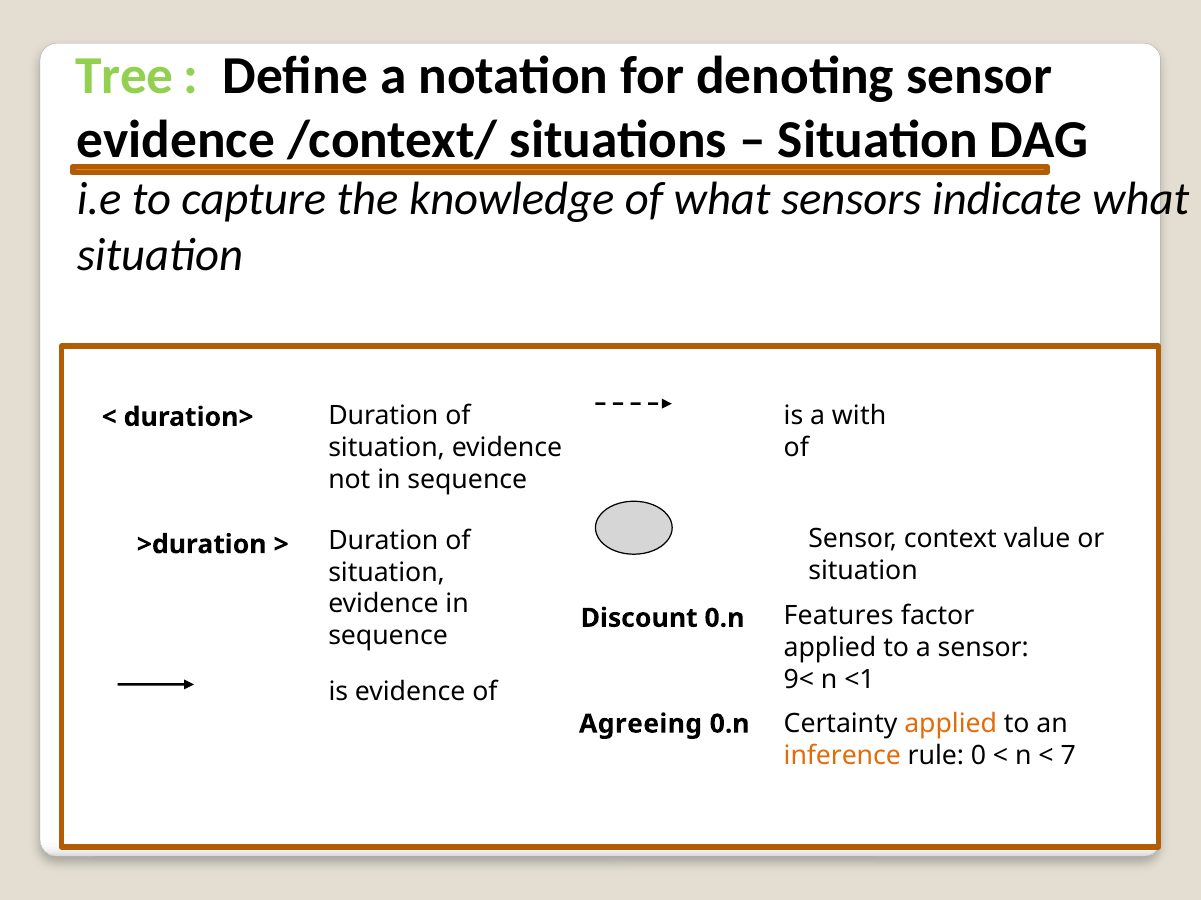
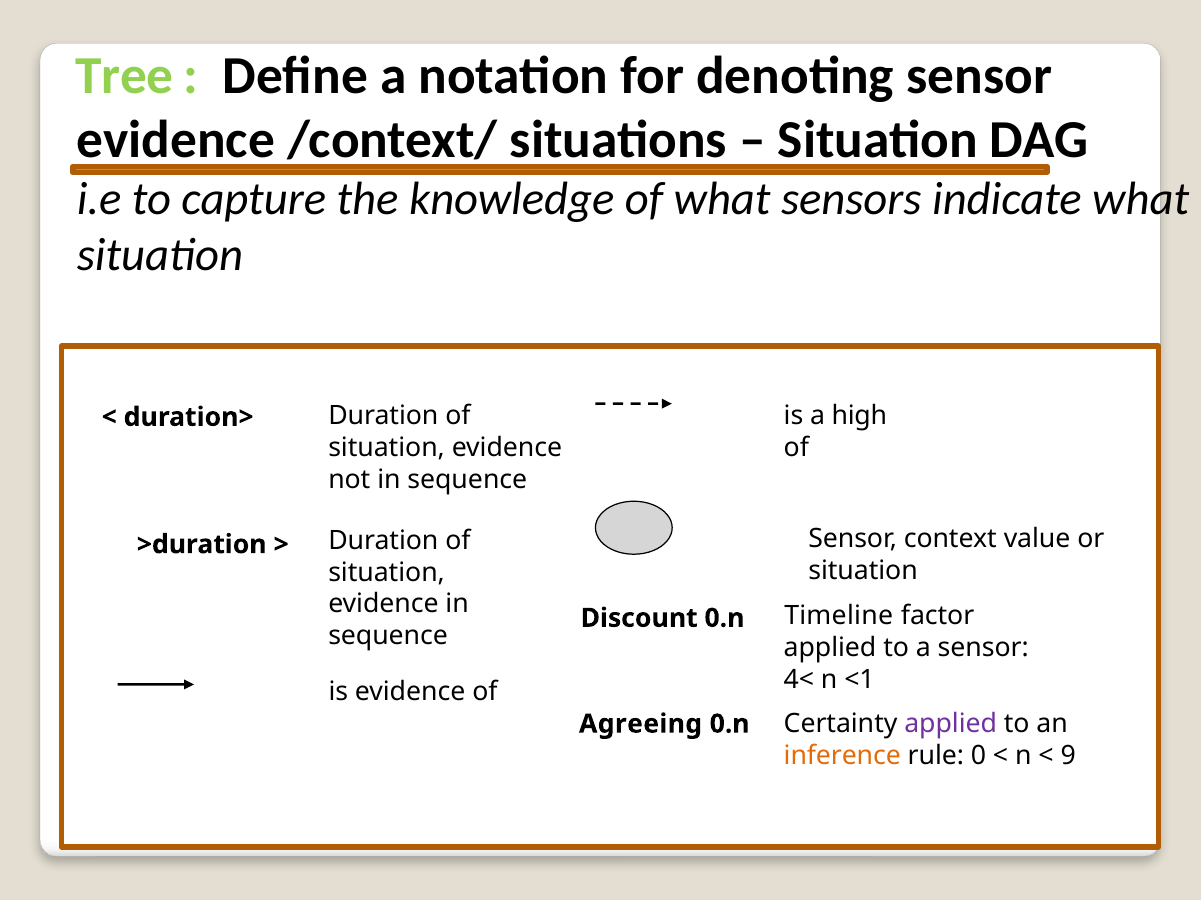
with: with -> high
Features: Features -> Timeline
9<: 9< -> 4<
applied at (951, 724) colour: orange -> purple
7: 7 -> 9
